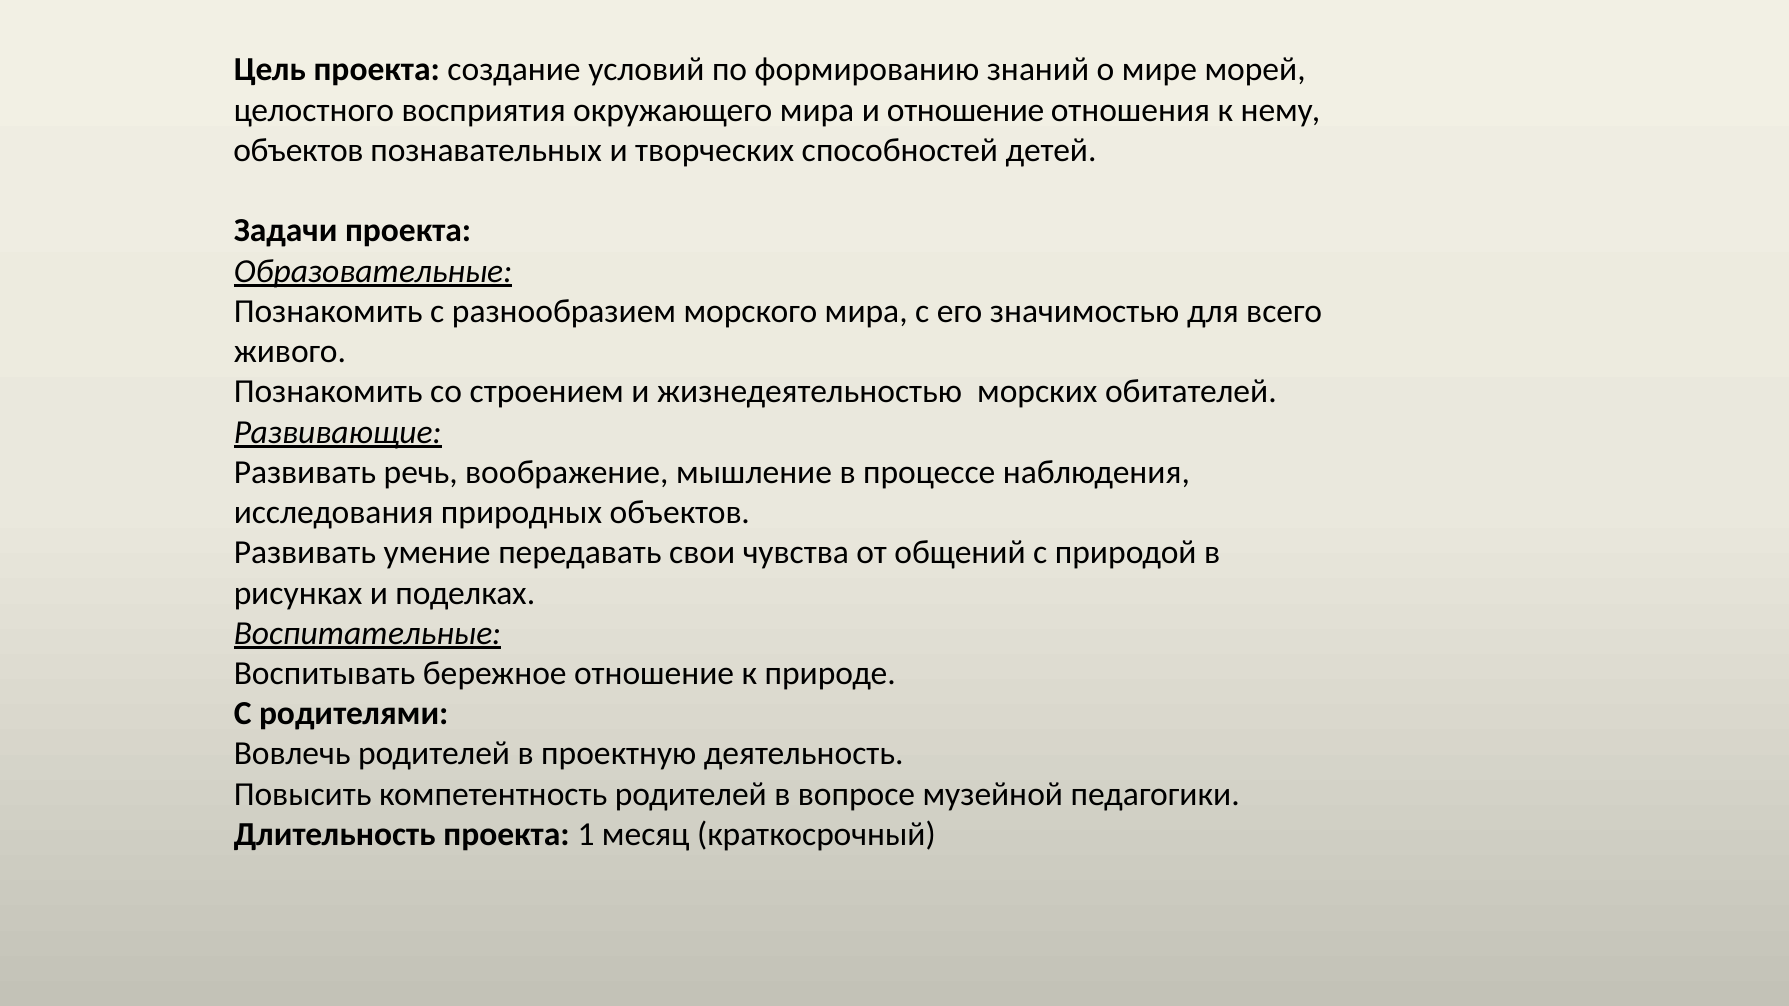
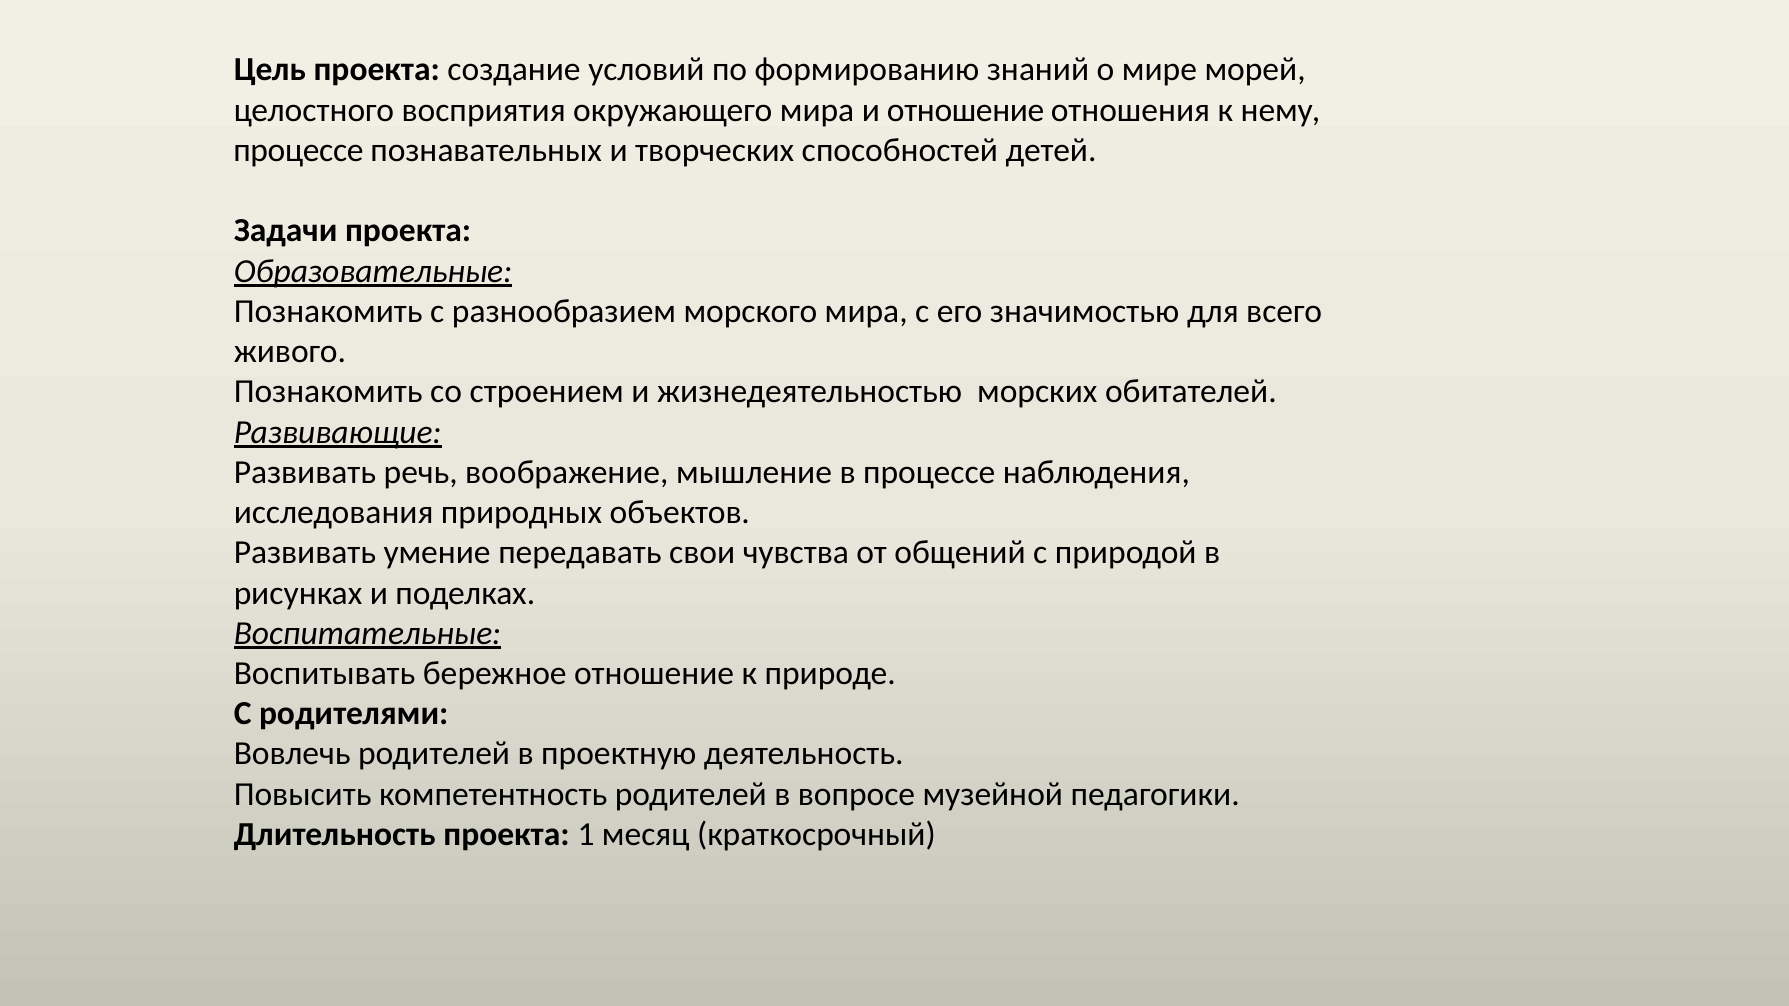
объектов at (298, 150): объектов -> процессе
